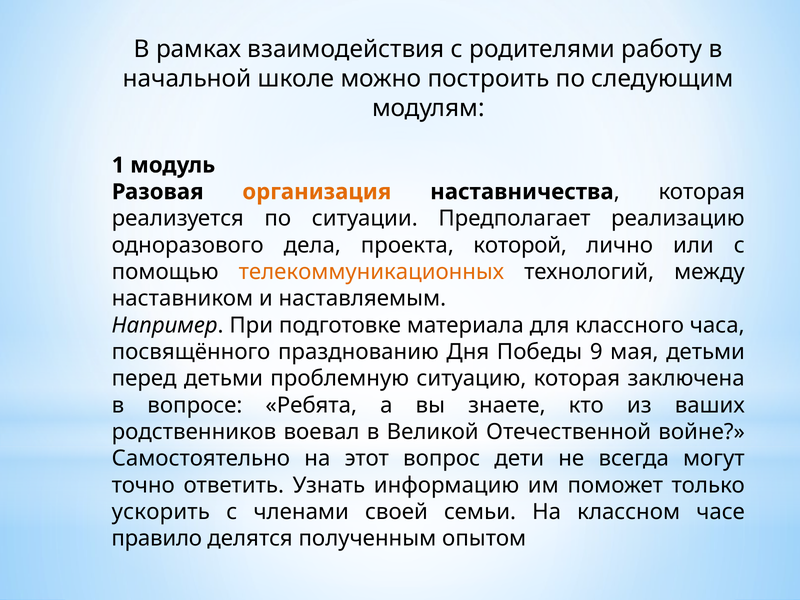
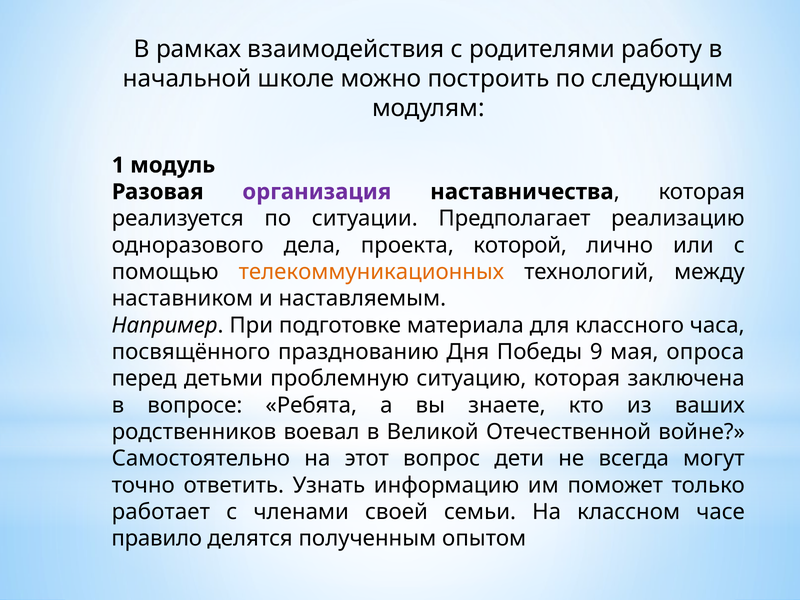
организация colour: orange -> purple
мая детьми: детьми -> опроса
ускорить: ускорить -> работает
